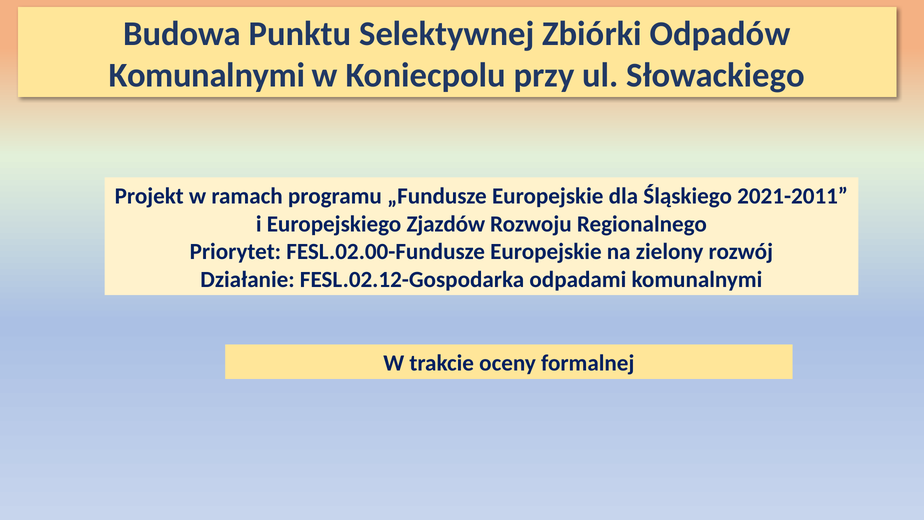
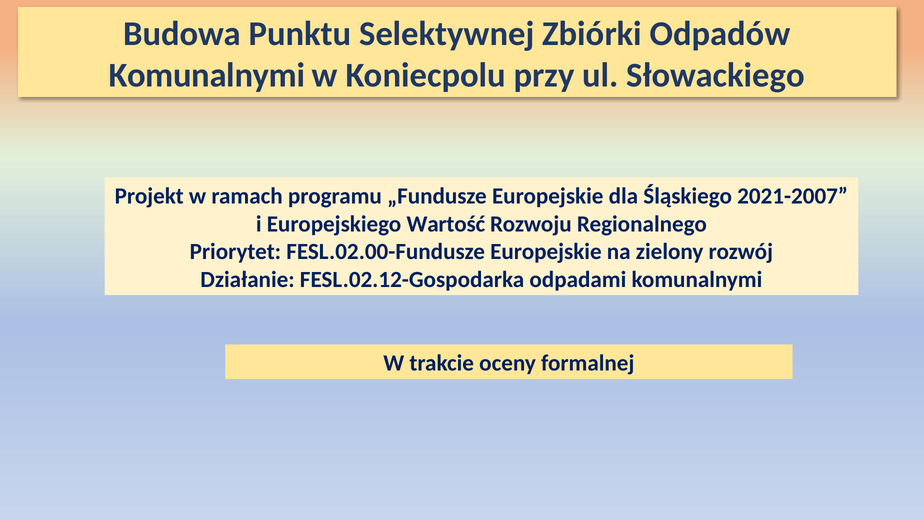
2021-2011: 2021-2011 -> 2021-2007
Zjazdów: Zjazdów -> Wartość
